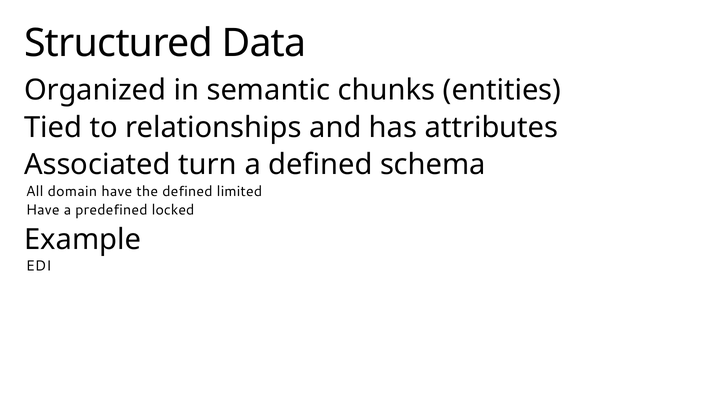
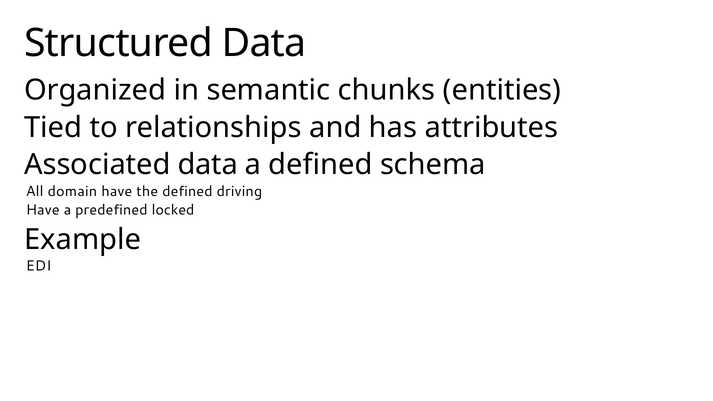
Associated turn: turn -> data
limited: limited -> driving
